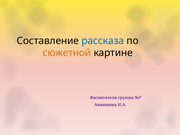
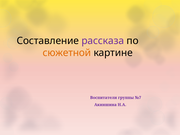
рассказа colour: blue -> purple
